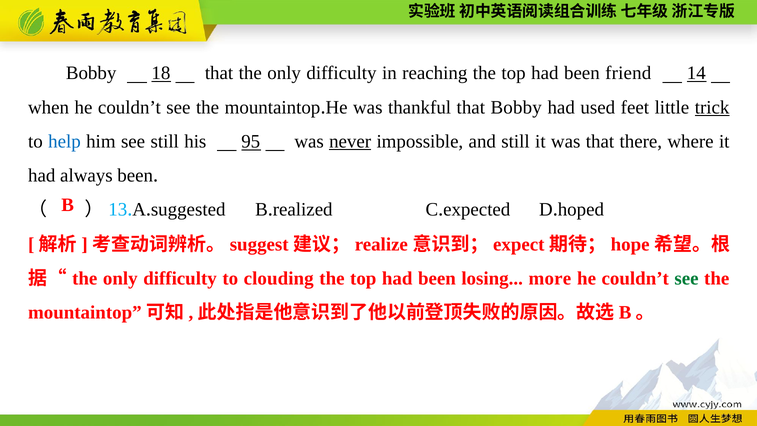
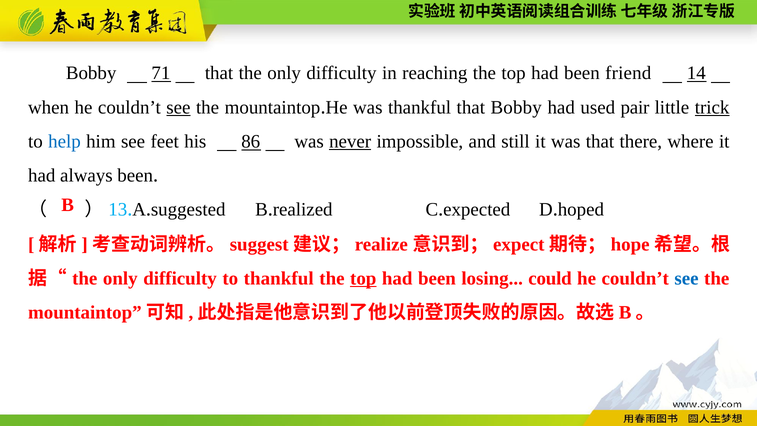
18: 18 -> 71
see at (178, 107) underline: none -> present
feet: feet -> pair
see still: still -> feet
95: 95 -> 86
to clouding: clouding -> thankful
top at (363, 278) underline: none -> present
more: more -> could
see at (687, 278) colour: green -> blue
